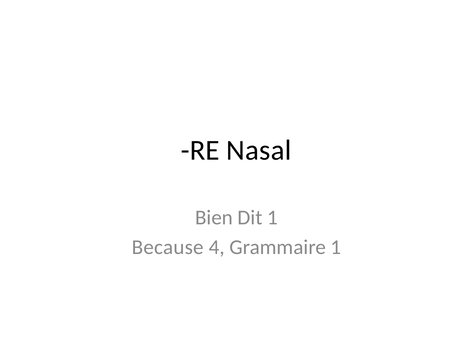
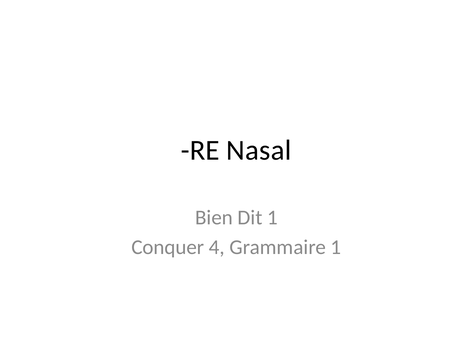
Because: Because -> Conquer
